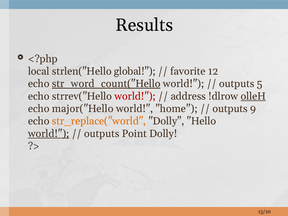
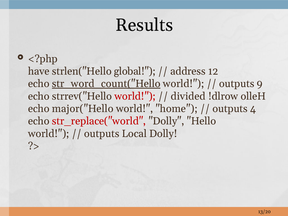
local: local -> have
favorite: favorite -> address
5: 5 -> 9
address: address -> divided
olleH underline: present -> none
9: 9 -> 4
str_replace("world colour: orange -> red
world at (49, 134) underline: present -> none
Point: Point -> Local
